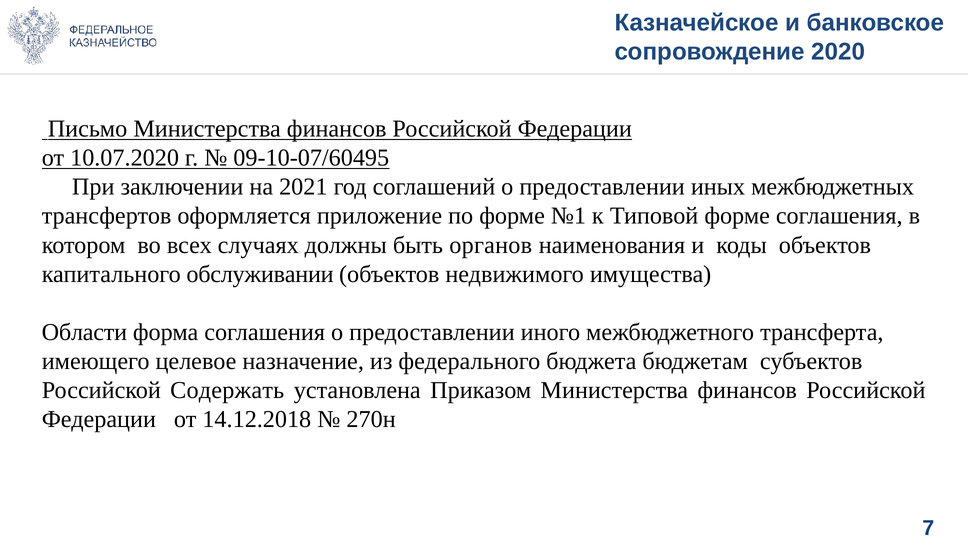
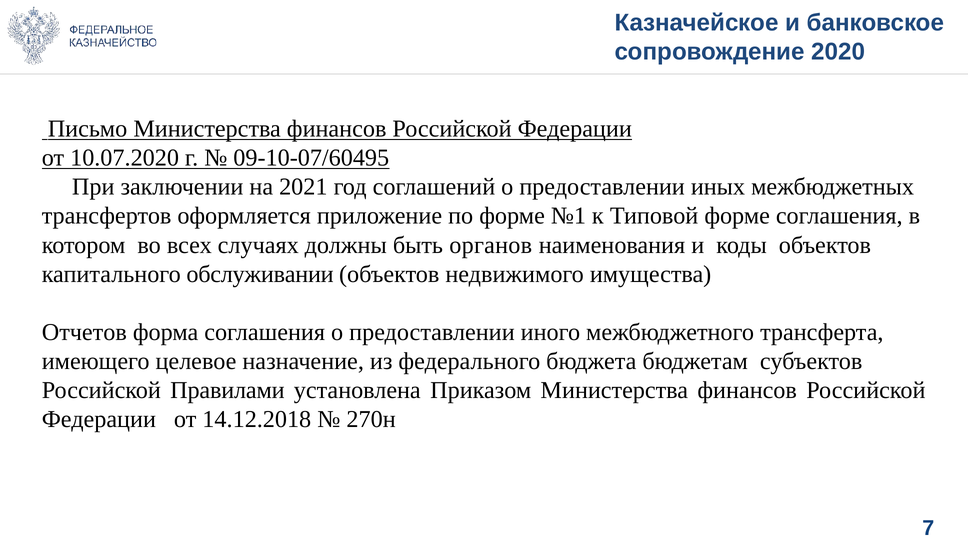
Области: Области -> Отчетов
Содержать: Содержать -> Правилами
